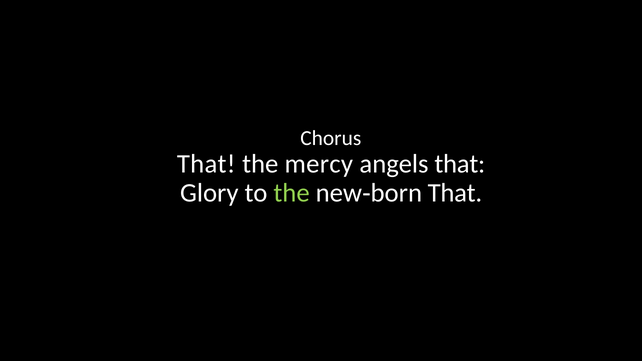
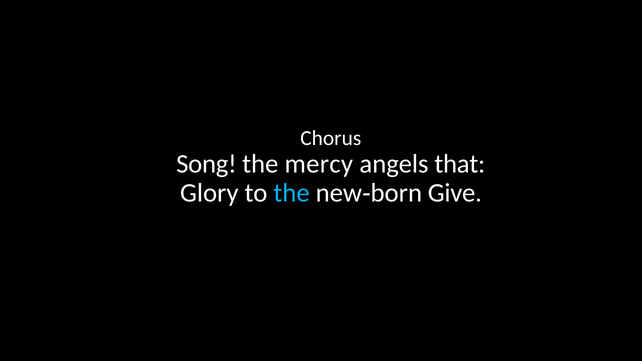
That at (206, 164): That -> Song
the at (292, 193) colour: light green -> light blue
That at (455, 193): That -> Give
